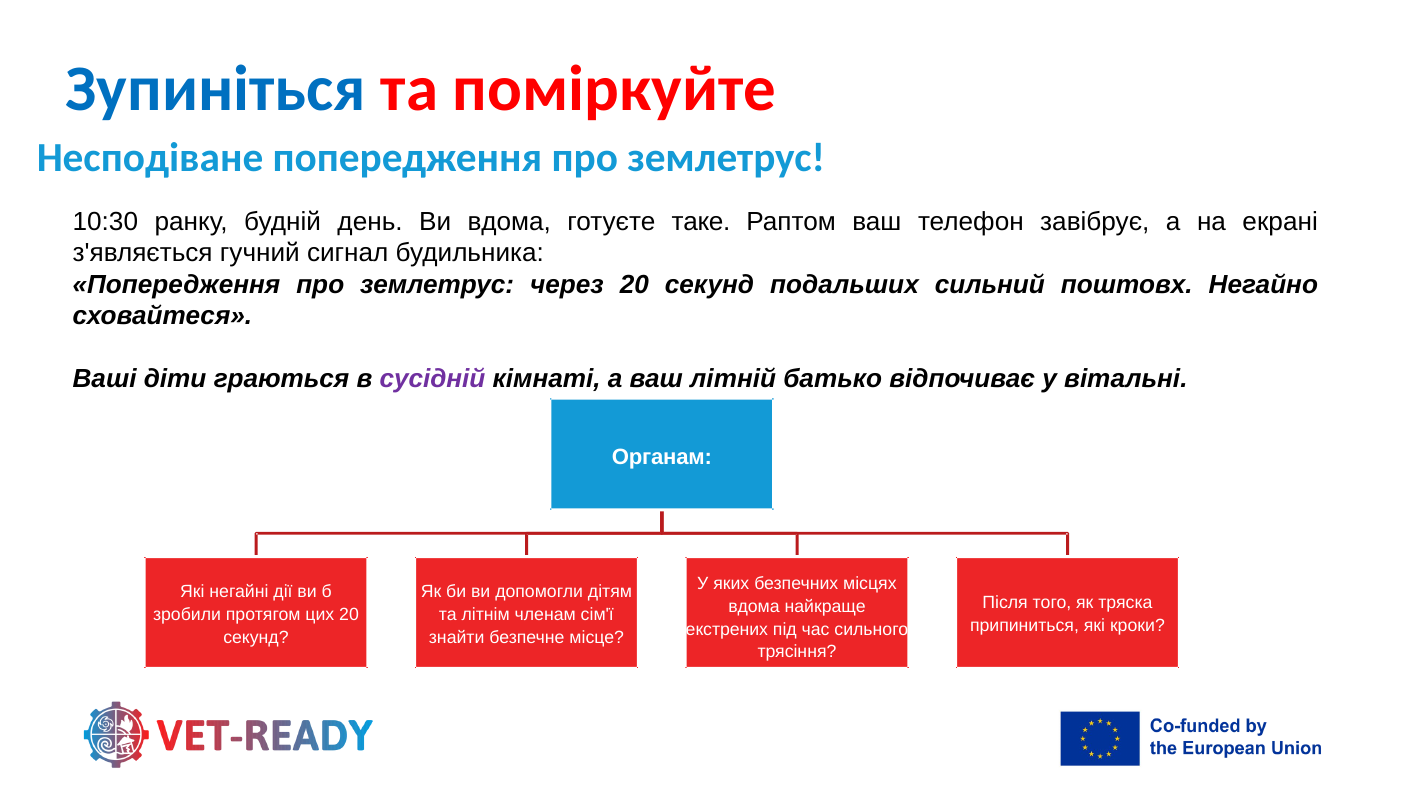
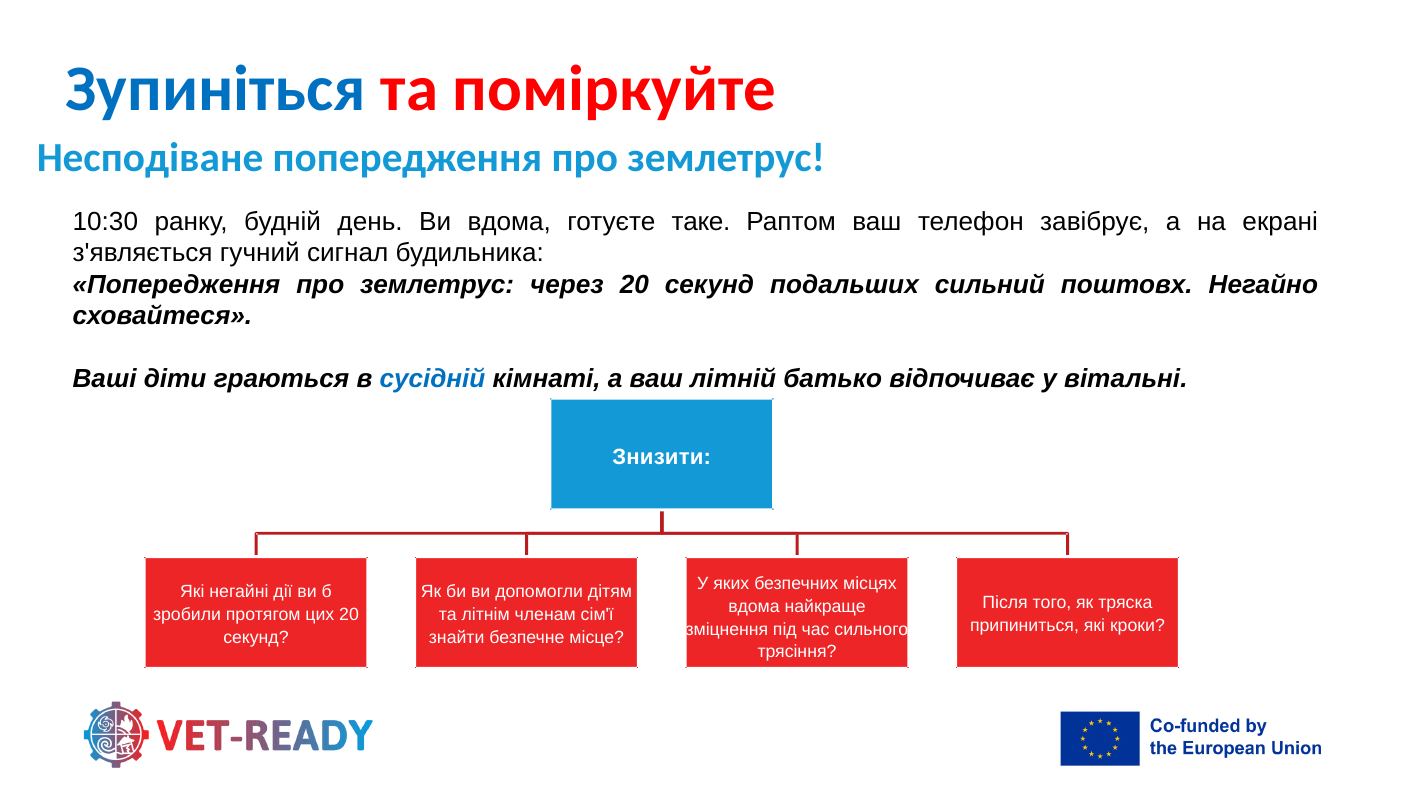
сусідній colour: purple -> blue
Органам: Органам -> Знизити
екстрених: екстрених -> зміцнення
